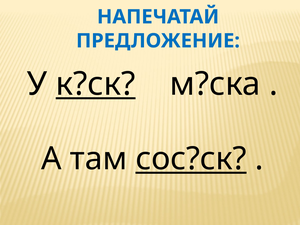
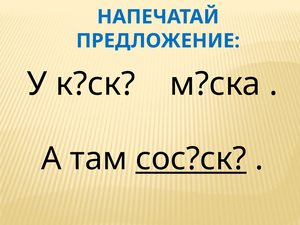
к?ск underline: present -> none
